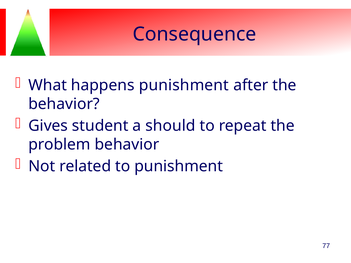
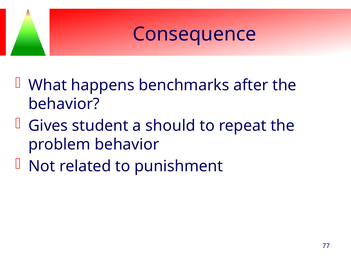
happens punishment: punishment -> benchmarks
